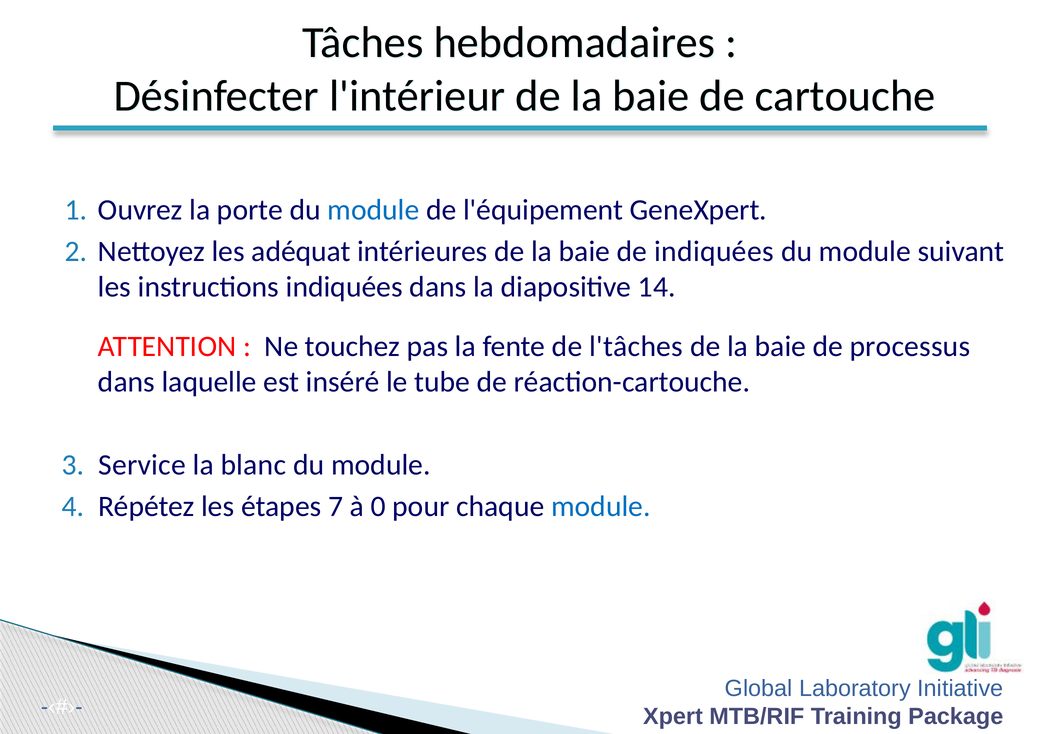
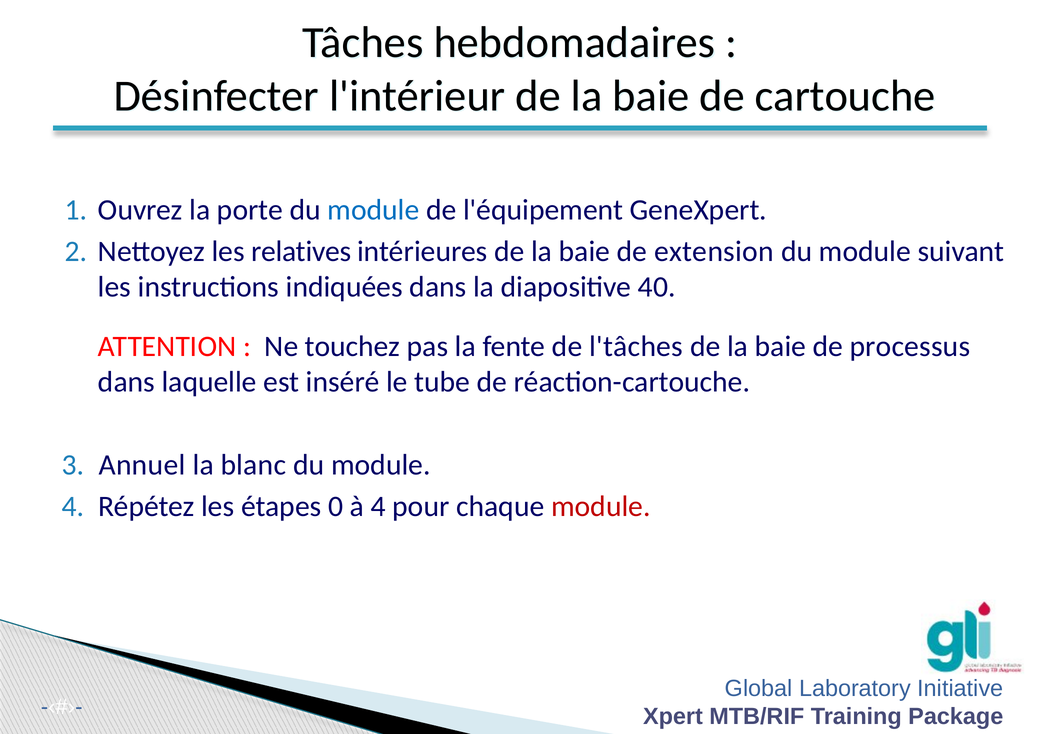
adéquat: adéquat -> relatives
de indiquées: indiquées -> extension
14: 14 -> 40
Service: Service -> Annuel
7: 7 -> 0
à 0: 0 -> 4
module at (601, 507) colour: blue -> red
